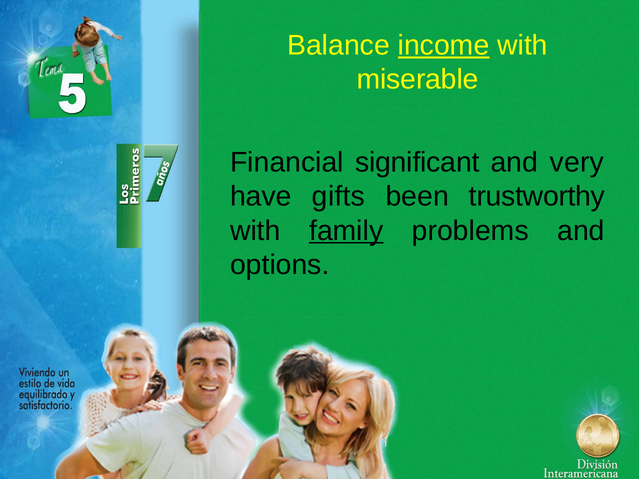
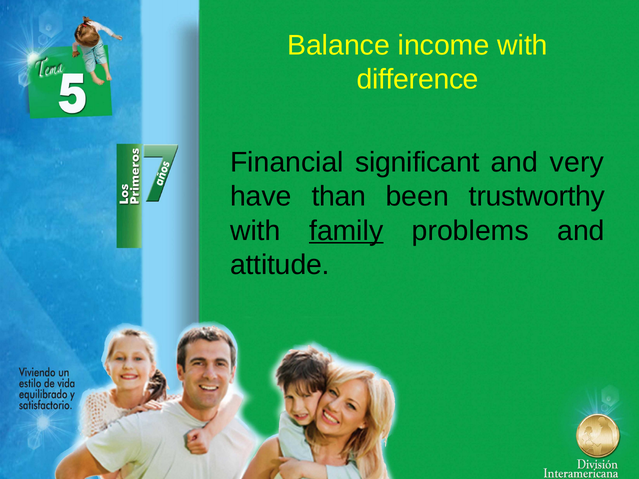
income underline: present -> none
miserable: miserable -> difference
gifts: gifts -> than
options: options -> attitude
